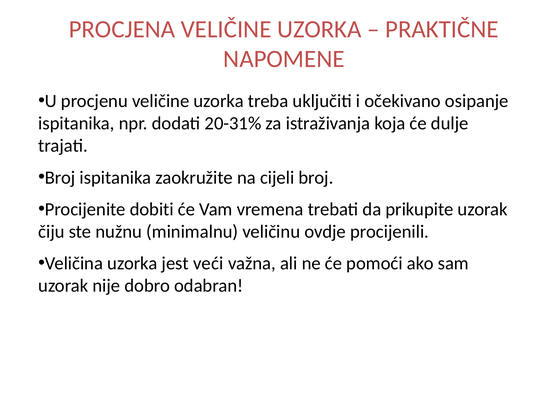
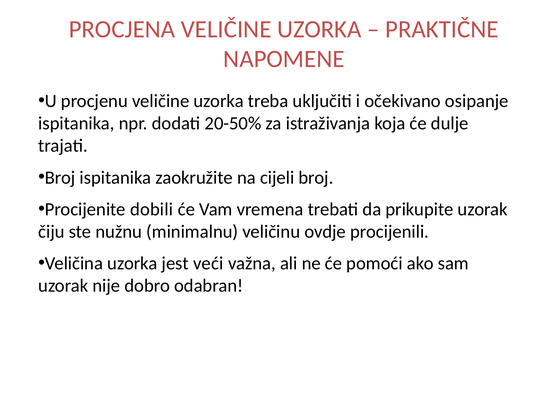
20-31%: 20-31% -> 20-50%
dobiti: dobiti -> dobili
